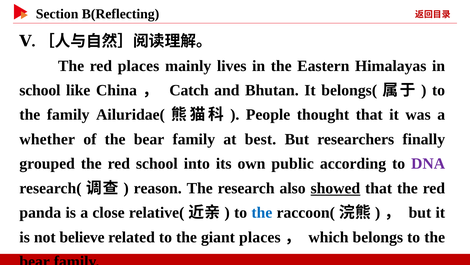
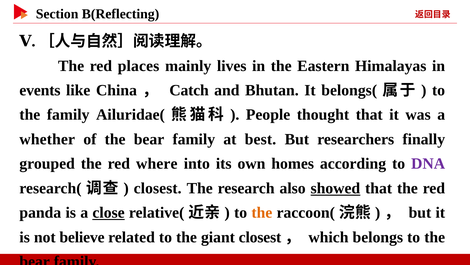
school at (40, 90): school -> events
red school: school -> where
public: public -> homes
reason at (158, 188): reason -> closest
close underline: none -> present
the at (262, 212) colour: blue -> orange
giant places: places -> closest
